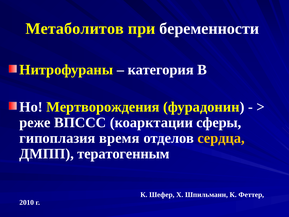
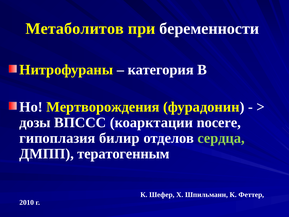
реже: реже -> дозы
сферы: сферы -> nocere
время: время -> билир
сердца colour: yellow -> light green
